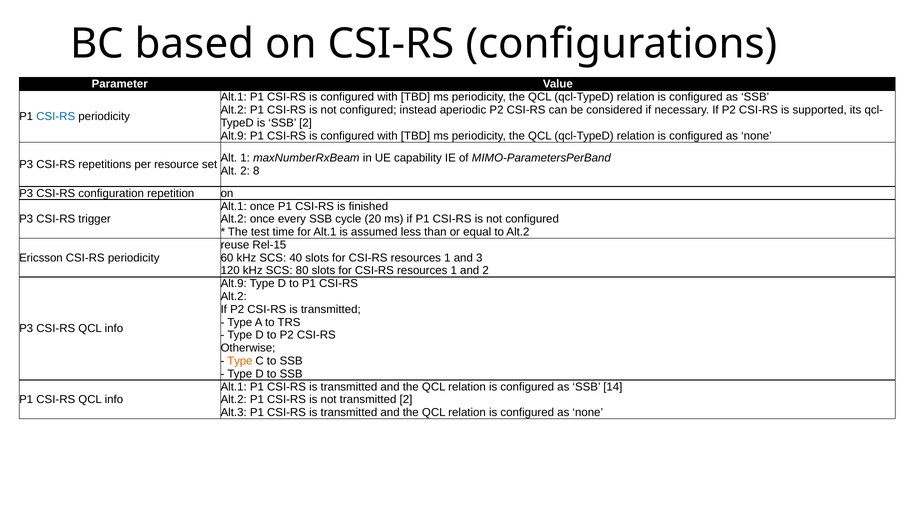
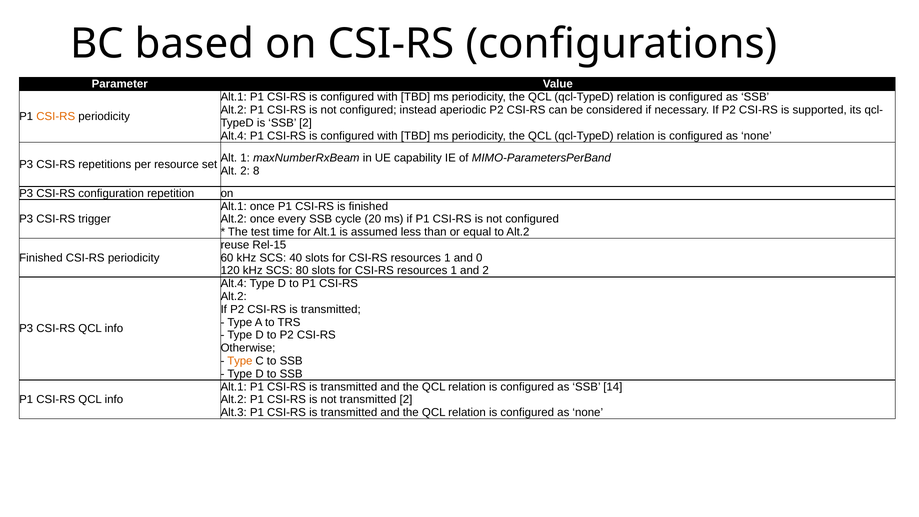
CSI-RS at (56, 116) colour: blue -> orange
Alt.9 at (234, 136): Alt.9 -> Alt.4
Ericsson at (41, 258): Ericsson -> Finished
3: 3 -> 0
Alt.9 at (234, 284): Alt.9 -> Alt.4
